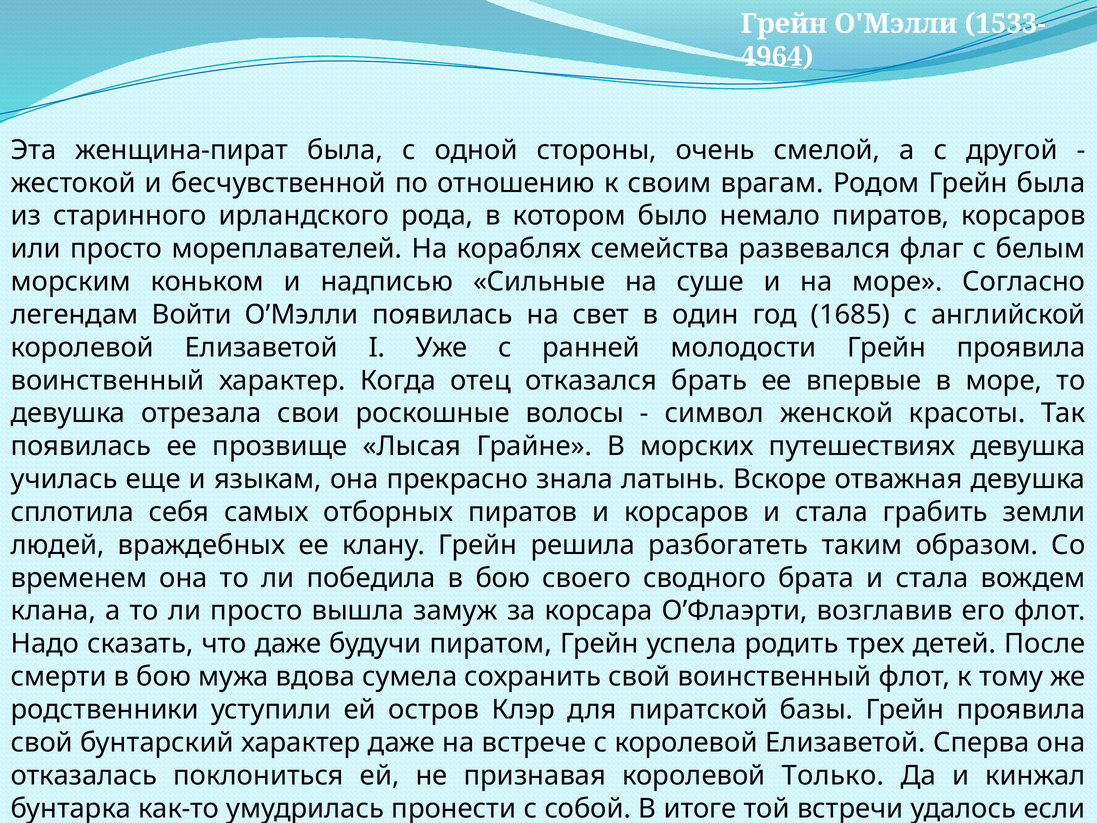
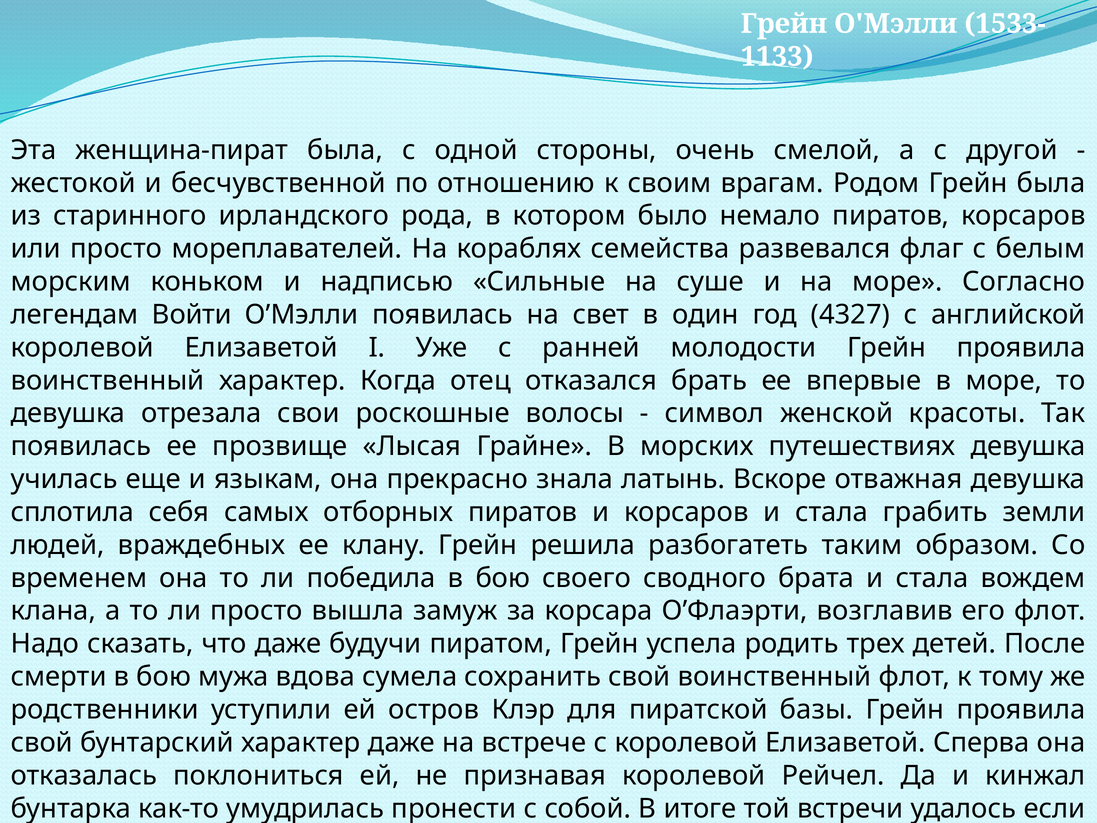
4964: 4964 -> 1133
1685: 1685 -> 4327
Только: Только -> Рейчел
